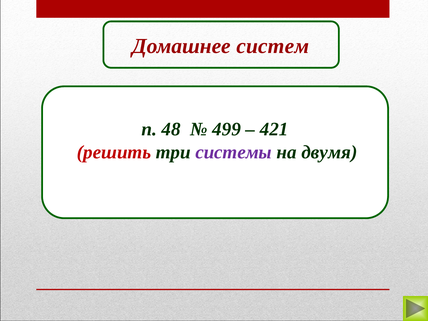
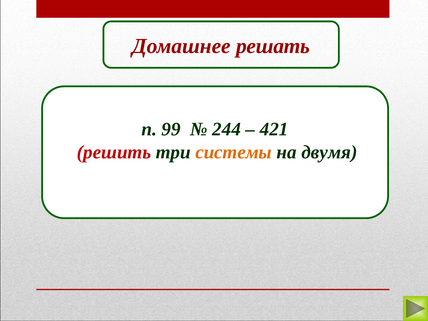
систем: систем -> решать
48: 48 -> 99
499: 499 -> 244
системы colour: purple -> orange
